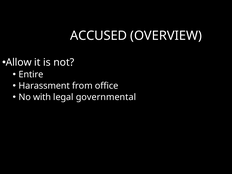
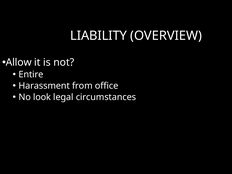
ACCUSED: ACCUSED -> LIABILITY
with: with -> look
governmental: governmental -> circumstances
